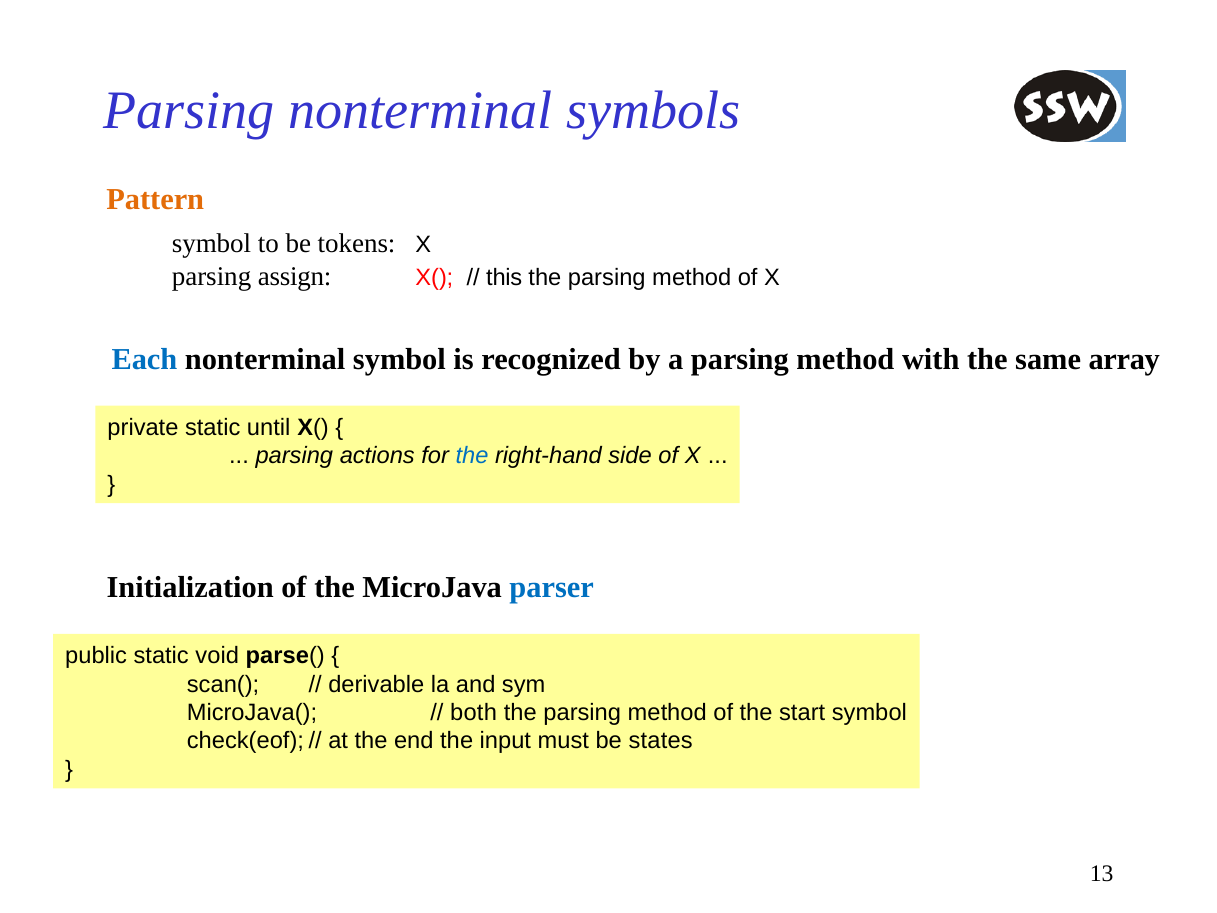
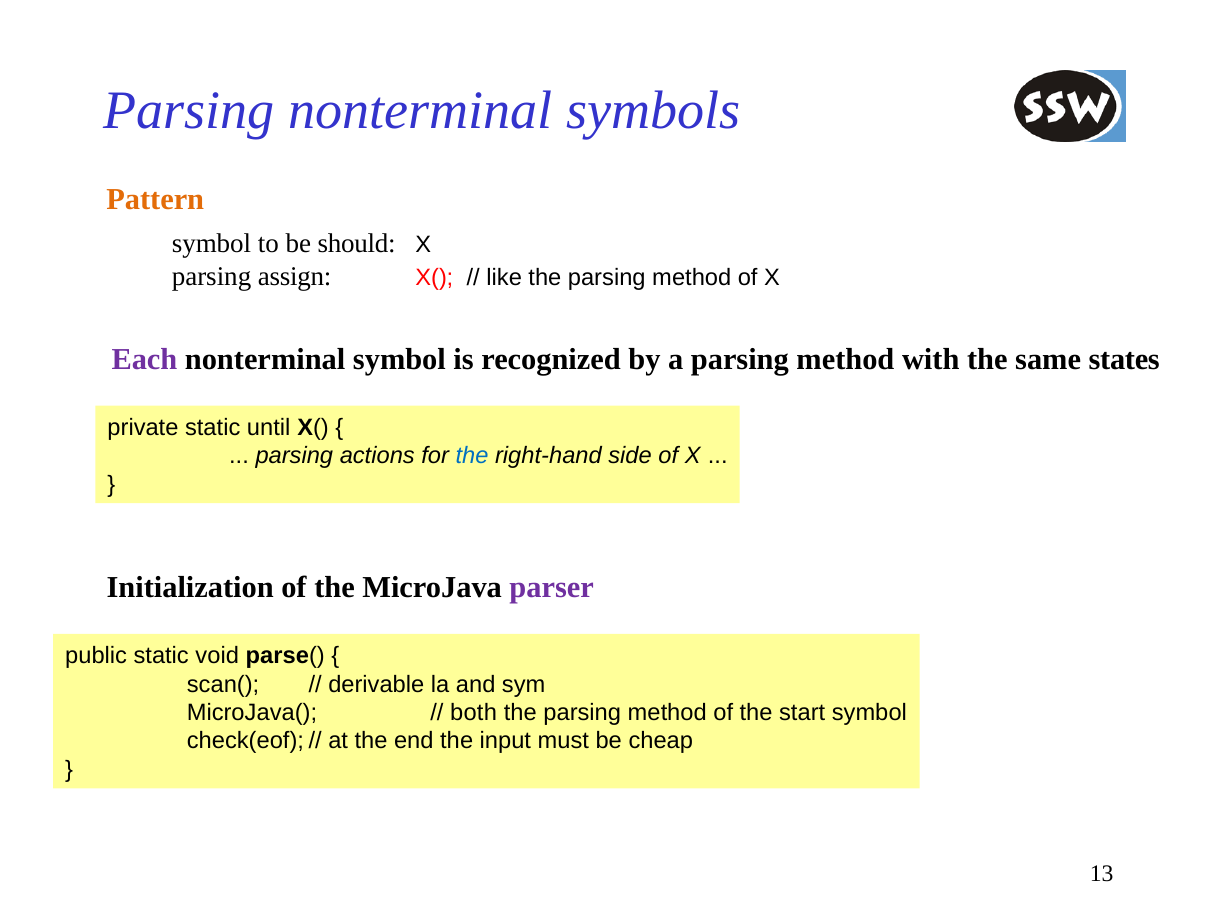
tokens: tokens -> should
this: this -> like
Each colour: blue -> purple
array: array -> states
parser colour: blue -> purple
states: states -> cheap
